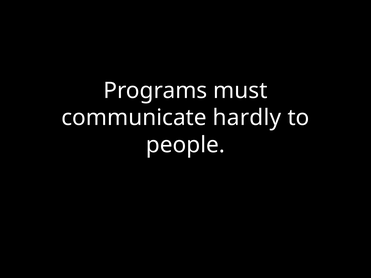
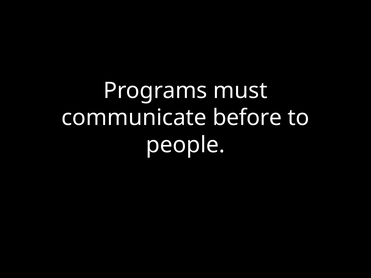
hardly: hardly -> before
